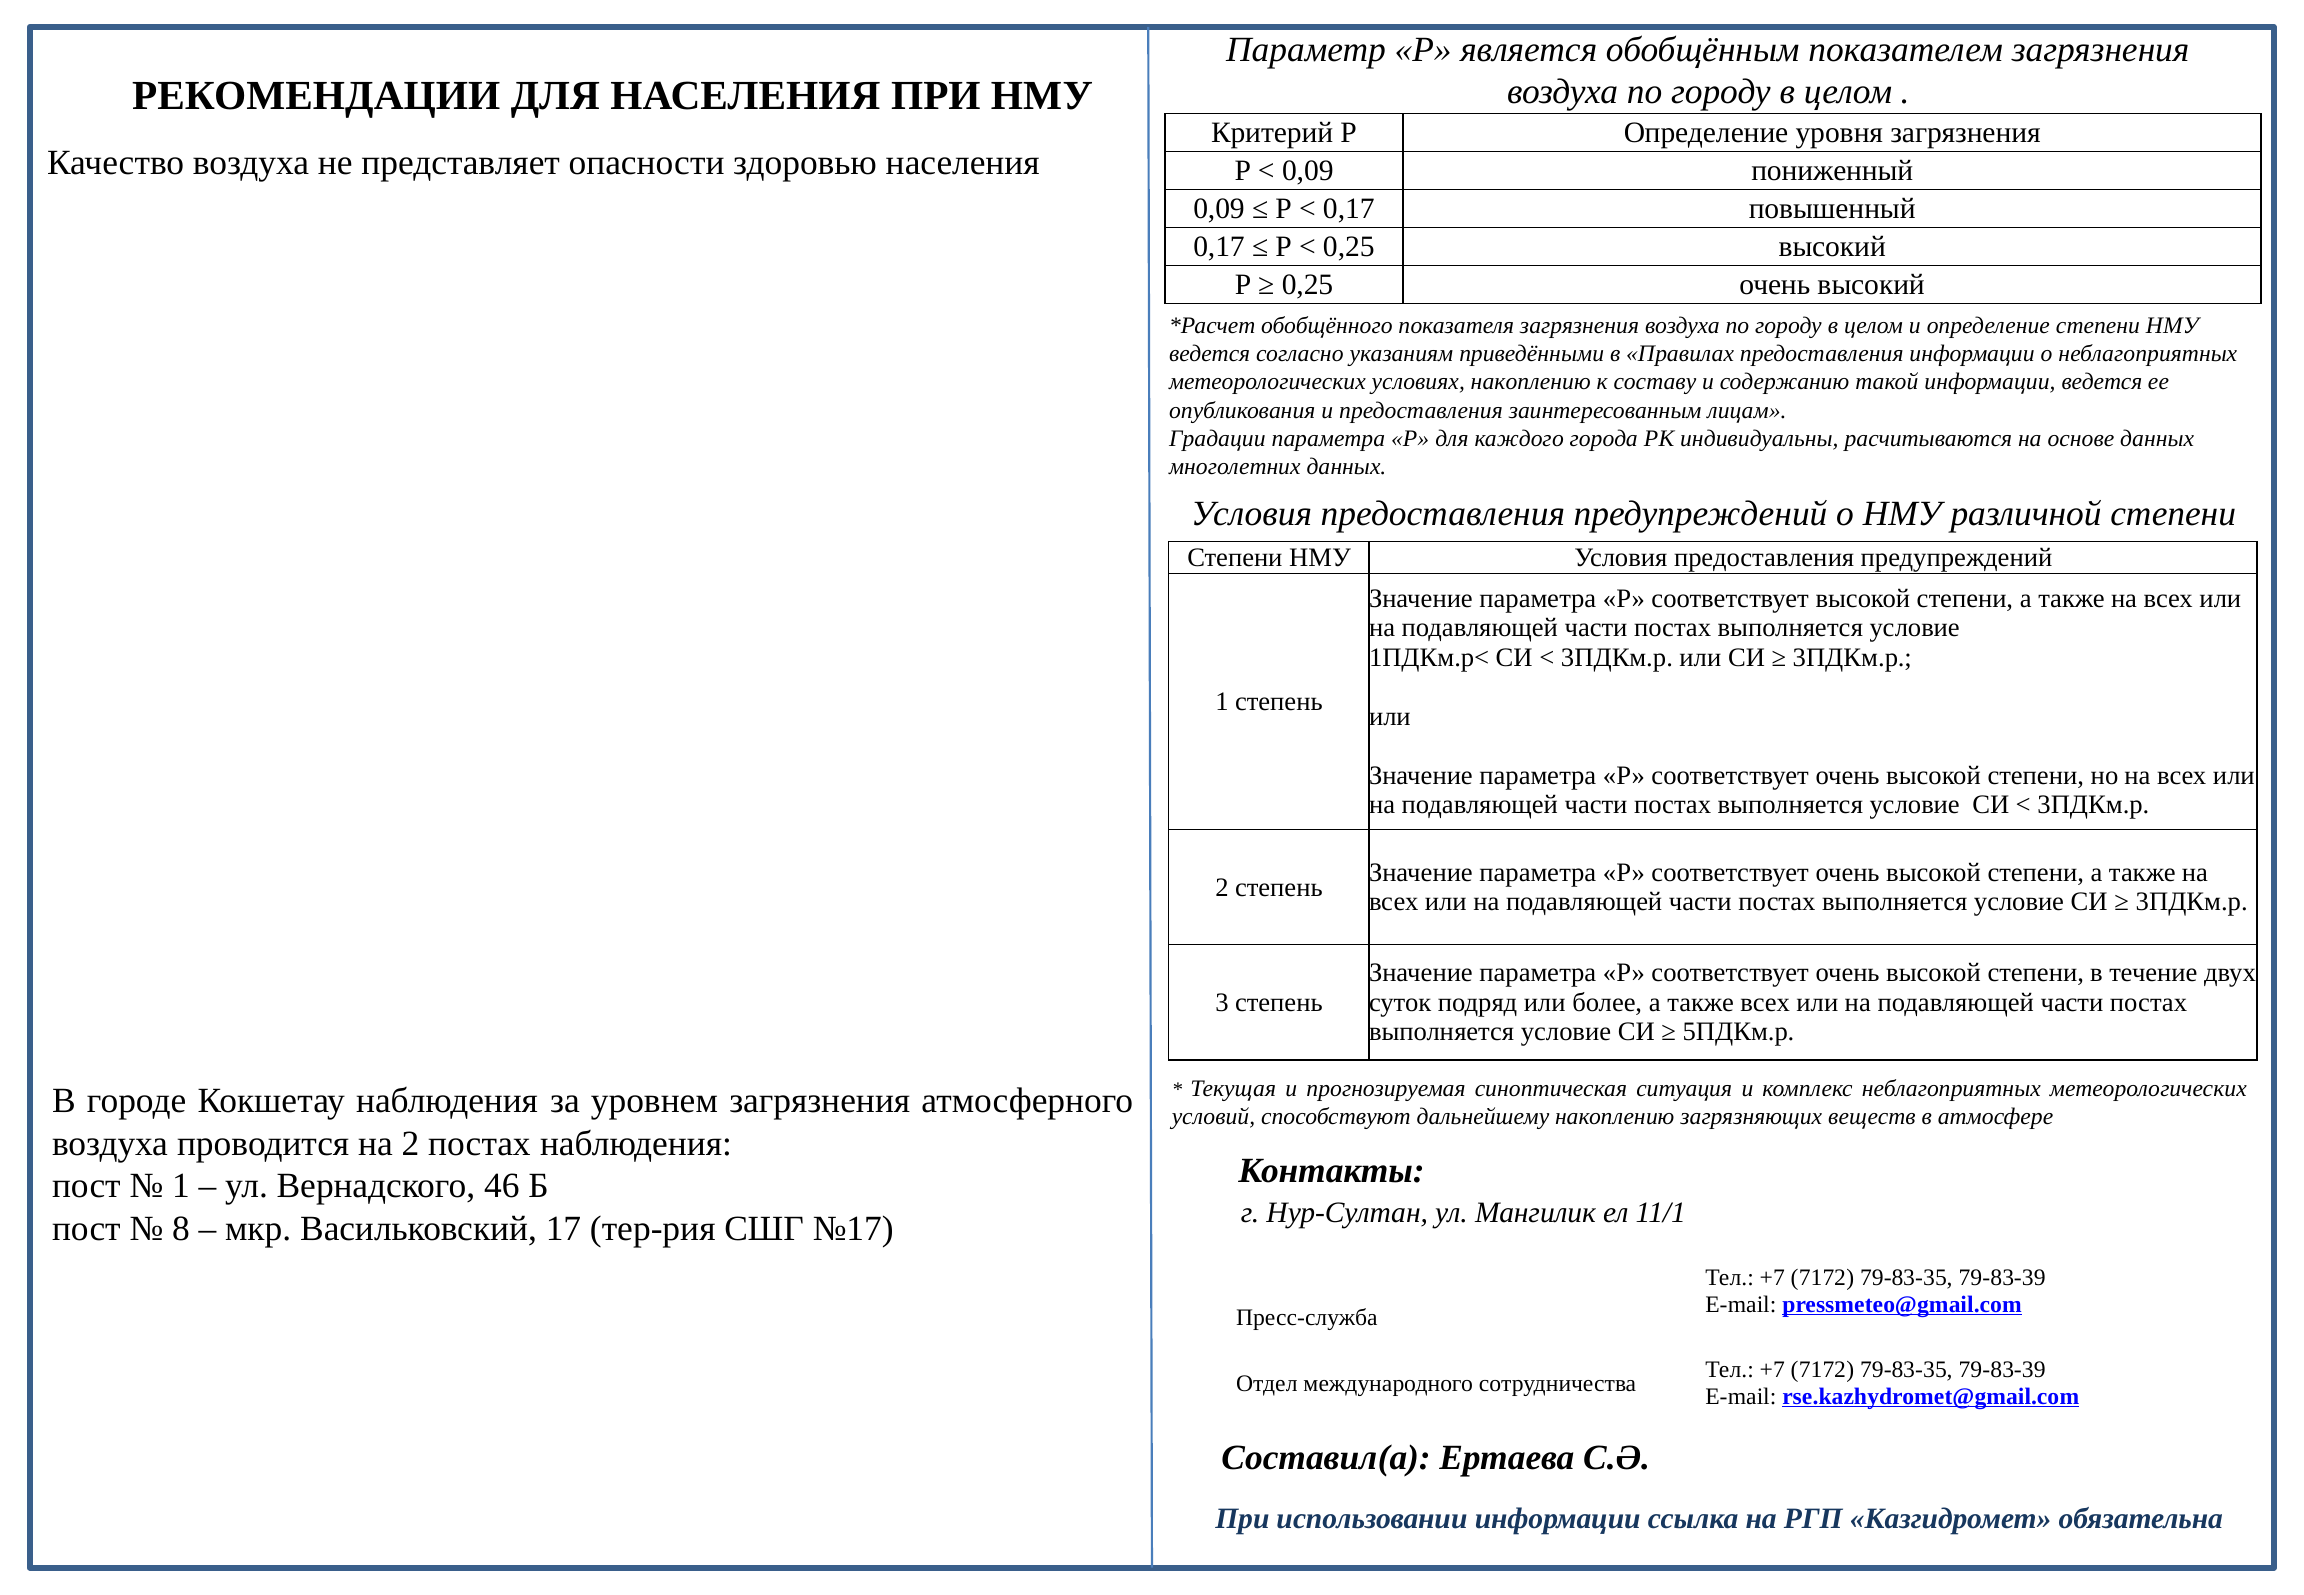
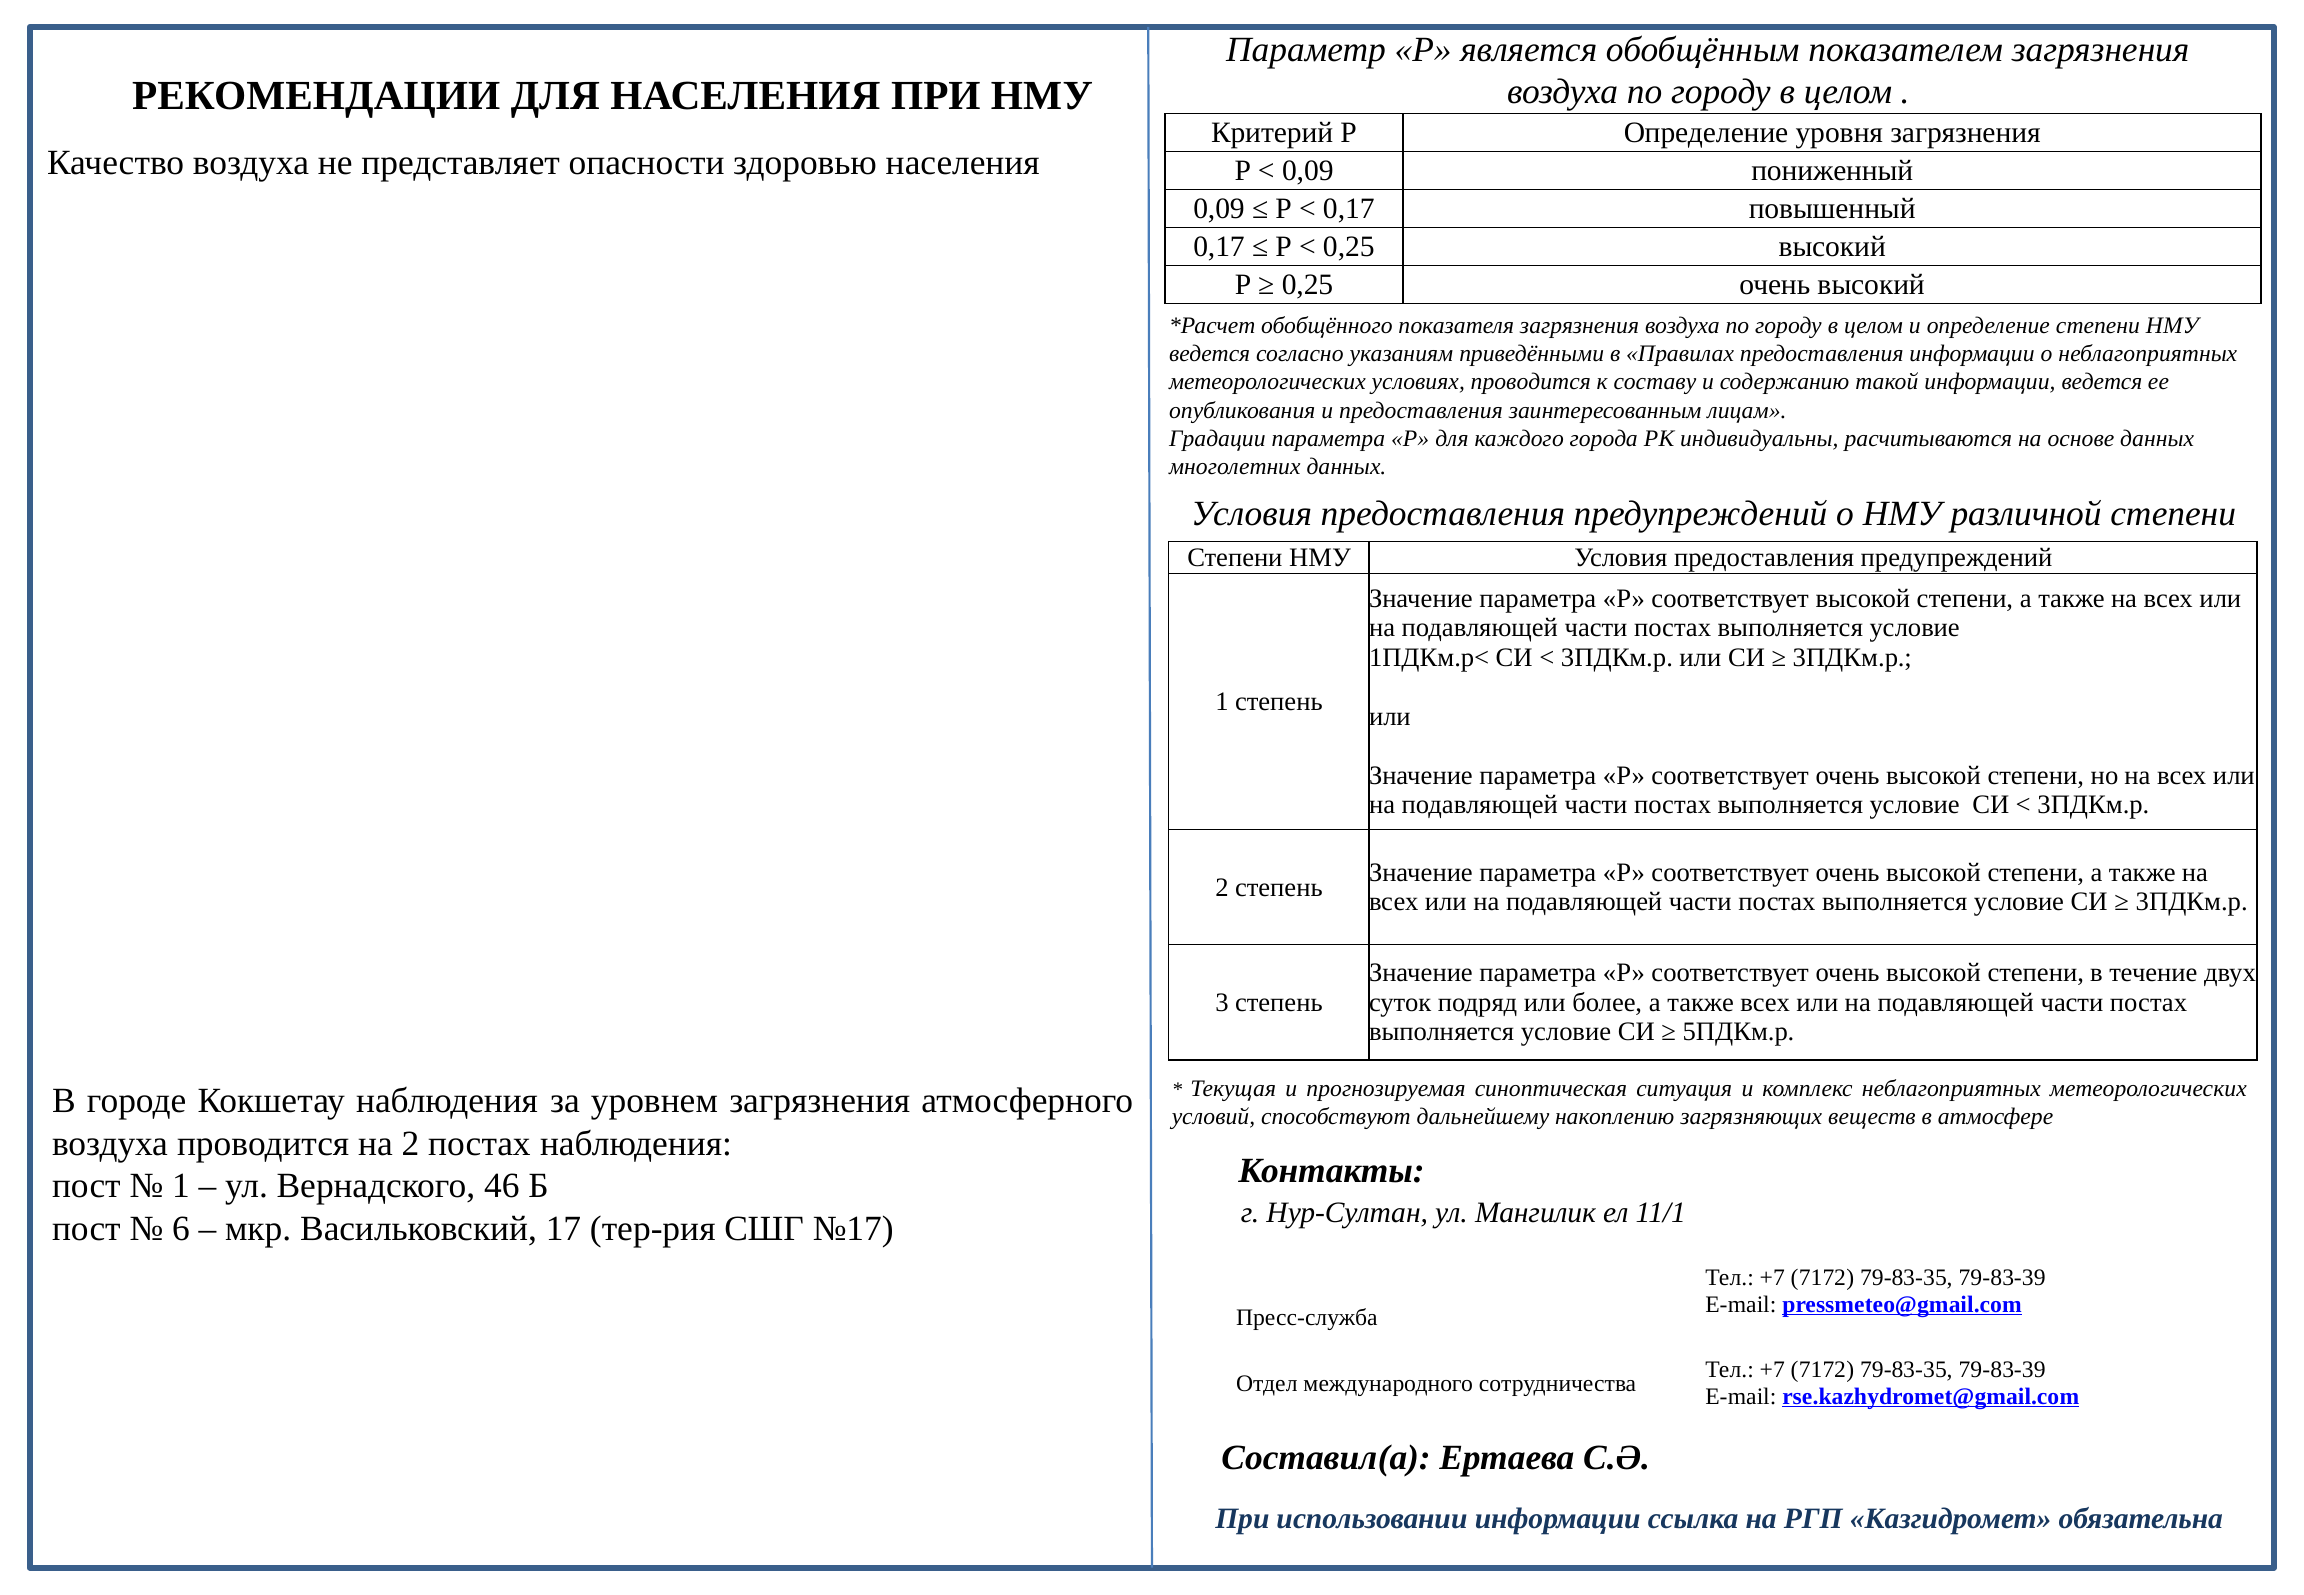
условиях накоплению: накоплению -> проводится
8: 8 -> 6
